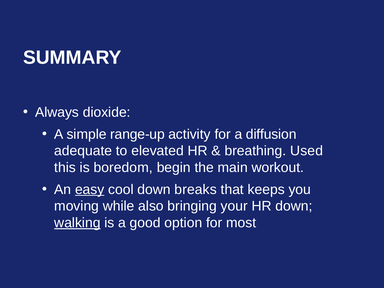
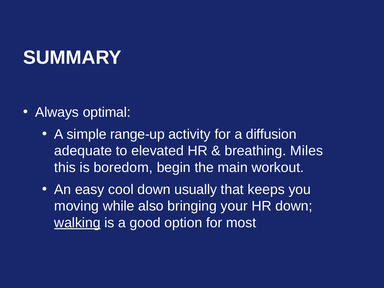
dioxide: dioxide -> optimal
Used: Used -> Miles
easy underline: present -> none
breaks: breaks -> usually
